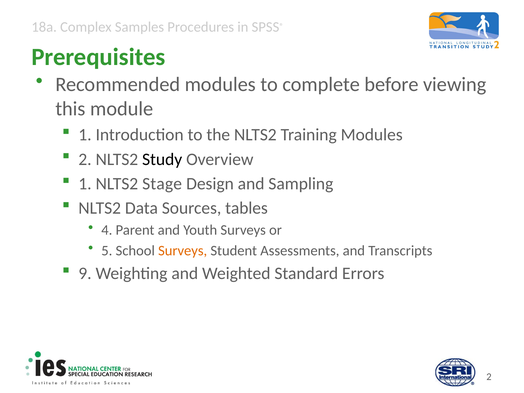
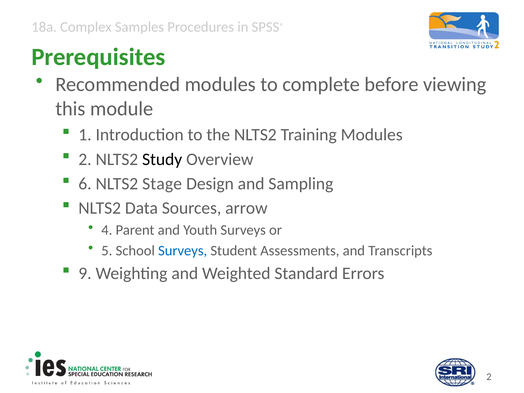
1 at (85, 184): 1 -> 6
tables: tables -> arrow
Surveys at (183, 251) colour: orange -> blue
